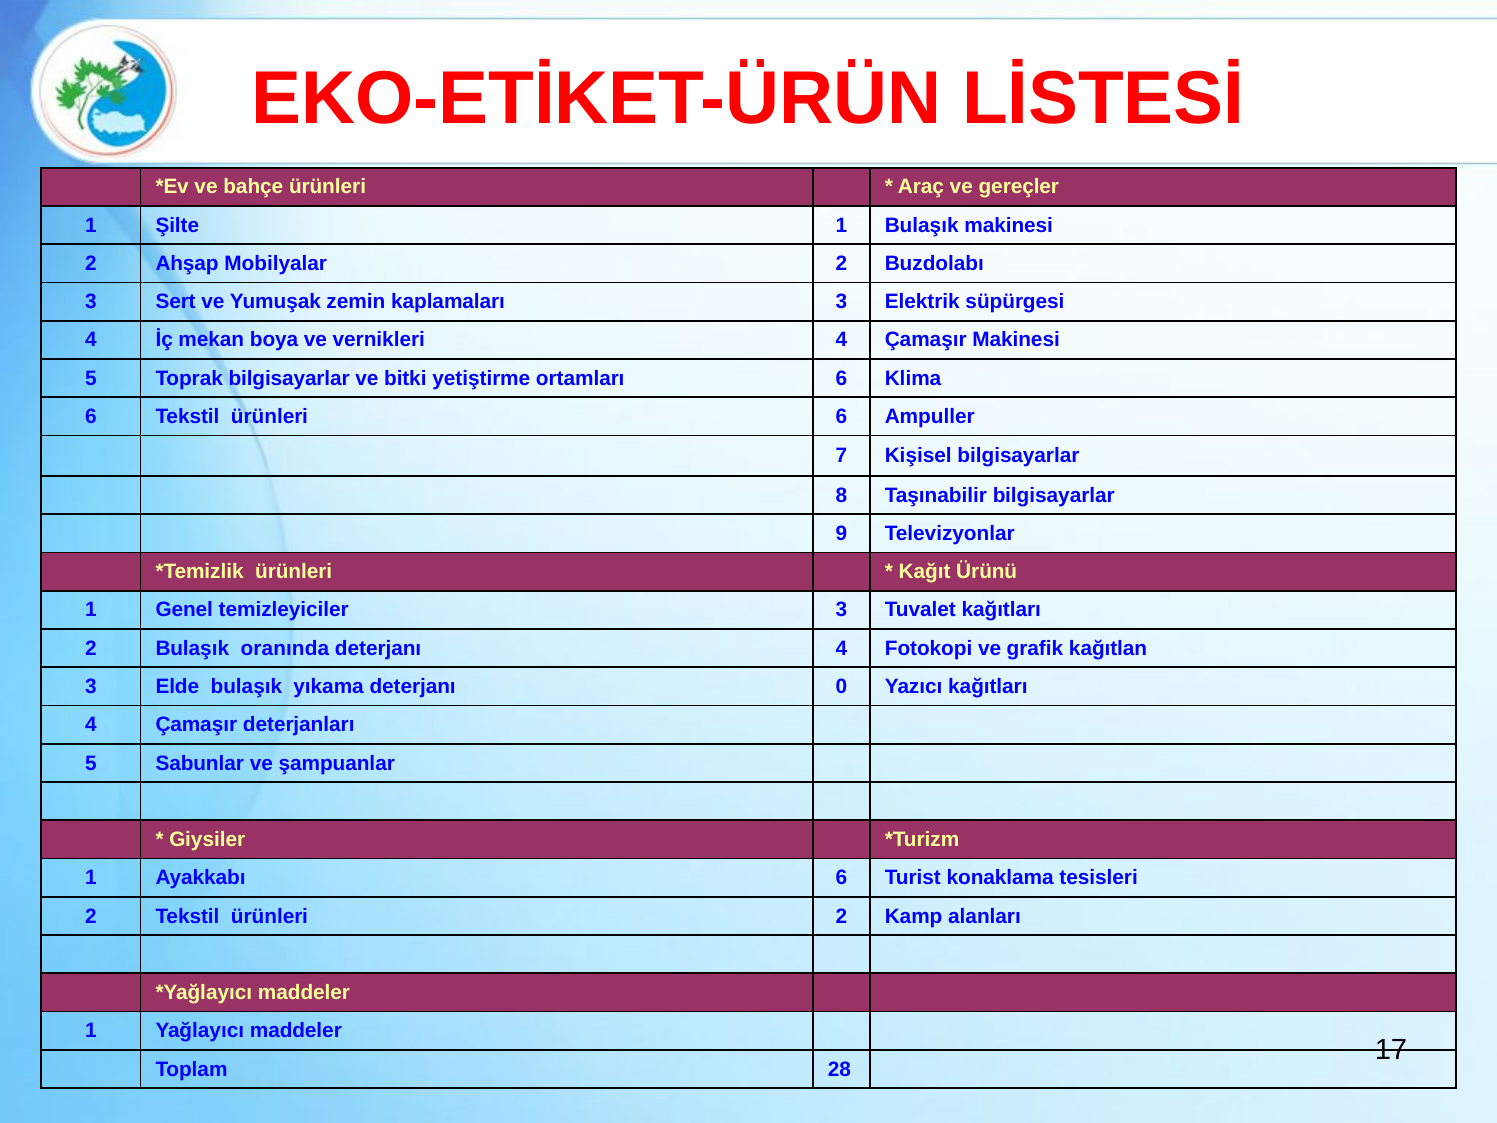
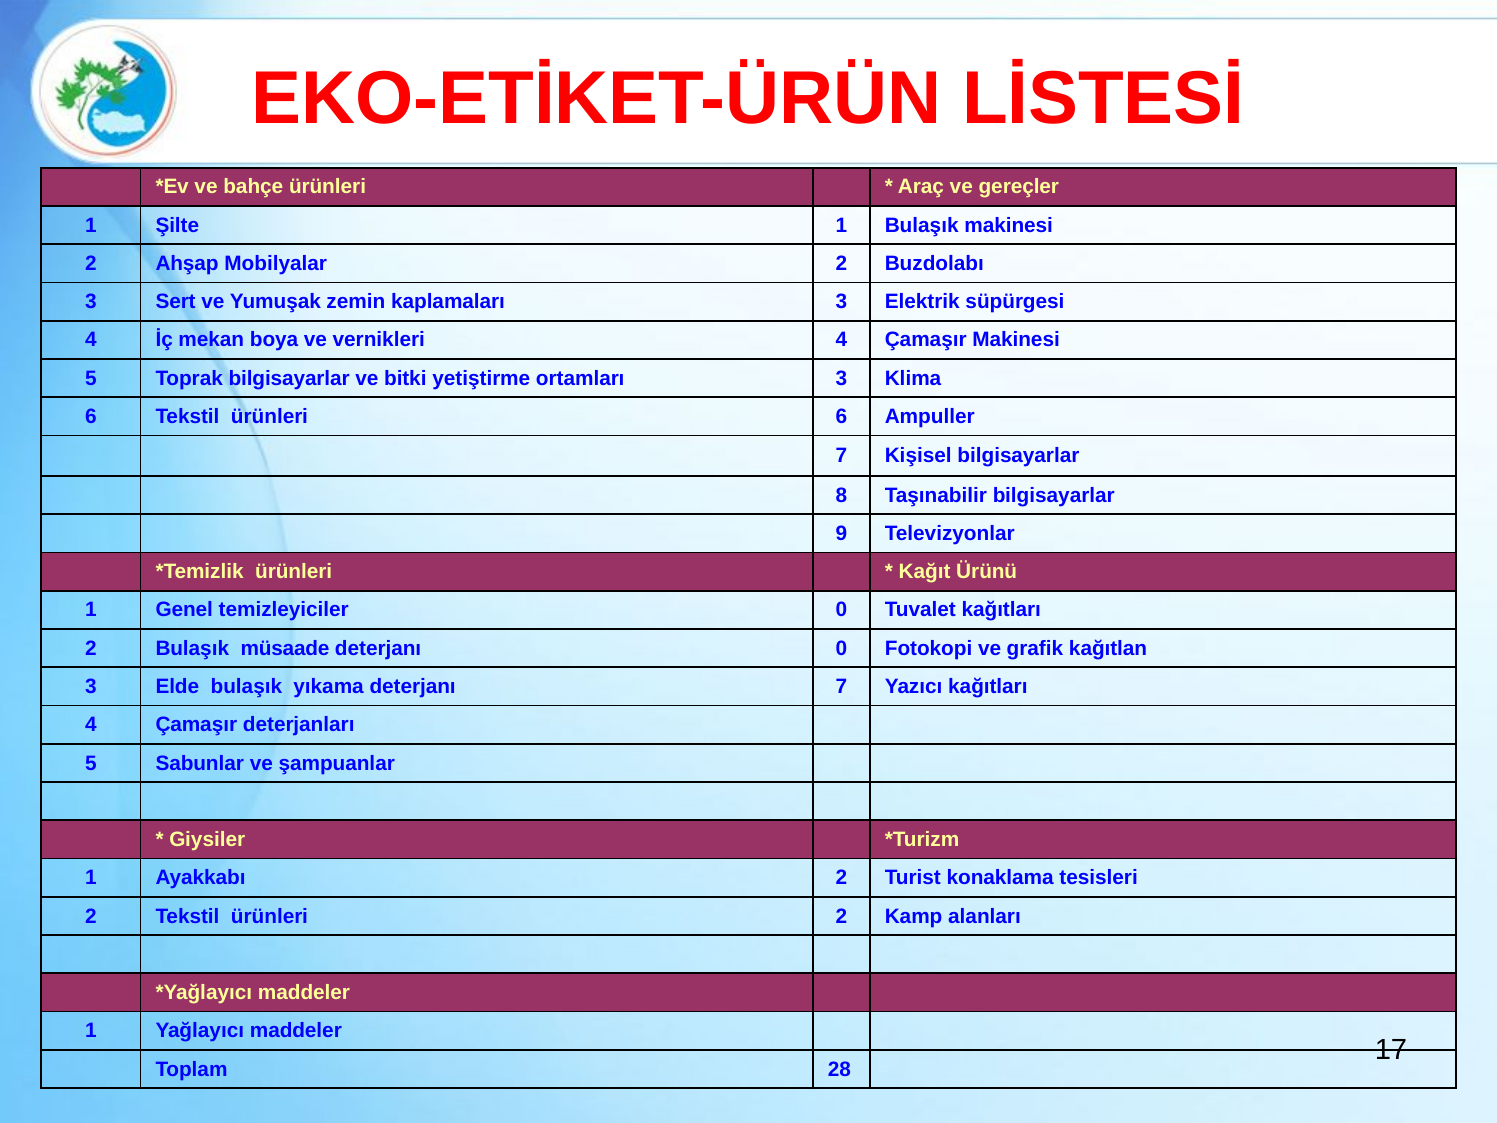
ortamları 6: 6 -> 3
temizleyiciler 3: 3 -> 0
oranında: oranında -> müsaade
deterjanı 4: 4 -> 0
deterjanı 0: 0 -> 7
Ayakkabı 6: 6 -> 2
